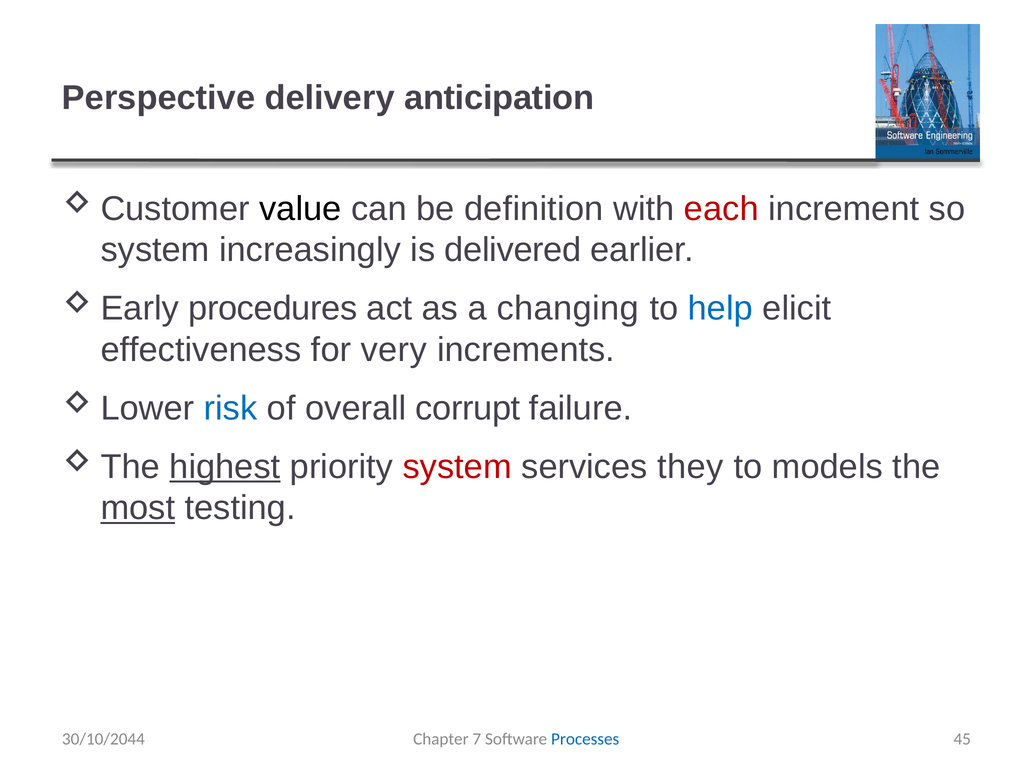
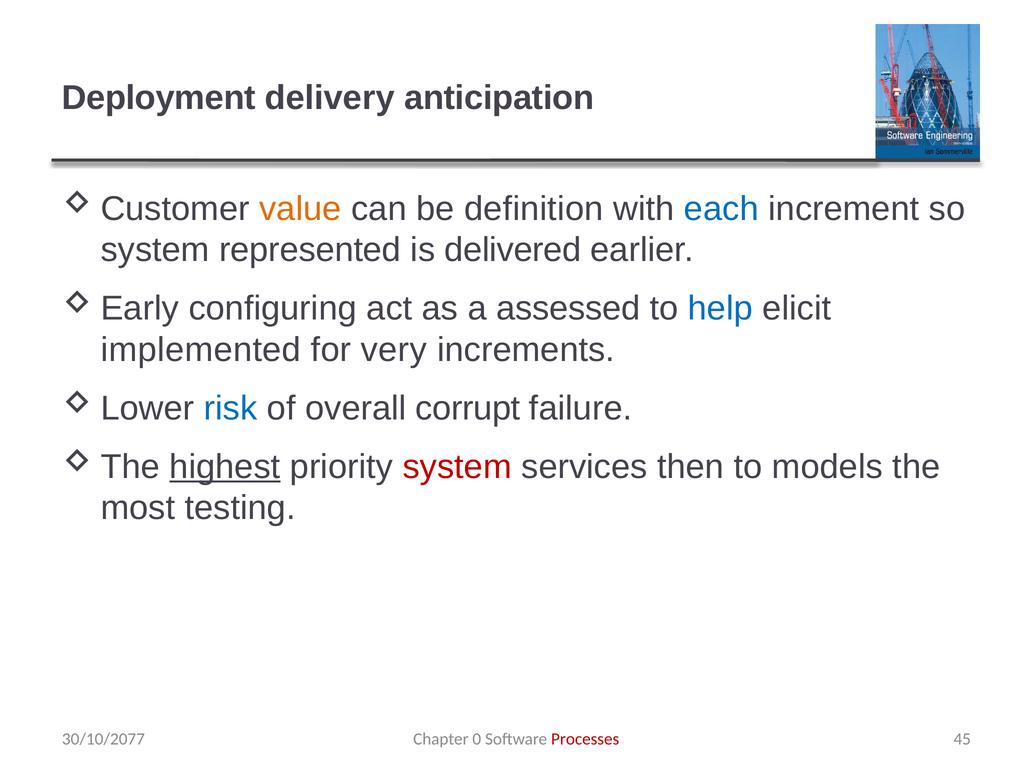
Perspective: Perspective -> Deployment
value colour: black -> orange
each colour: red -> blue
increasingly: increasingly -> represented
procedures: procedures -> configuring
changing: changing -> assessed
effectiveness: effectiveness -> implemented
they: they -> then
most underline: present -> none
30/10/2044: 30/10/2044 -> 30/10/2077
7: 7 -> 0
Processes colour: blue -> red
